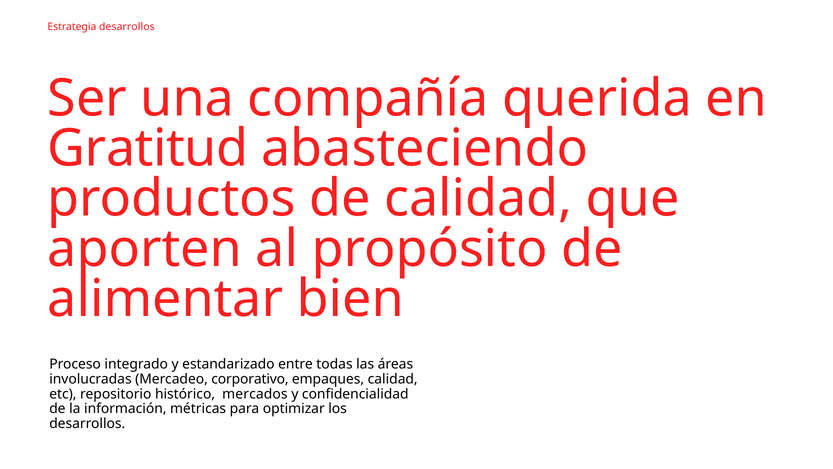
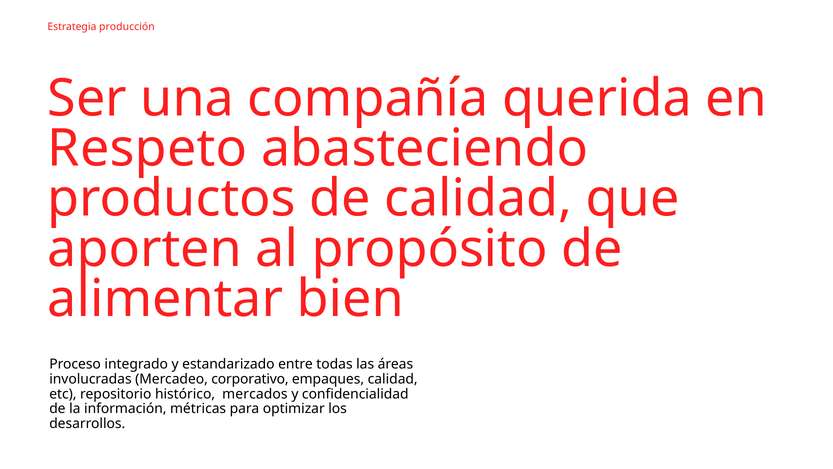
Estrategia desarrollos: desarrollos -> producción
Gratitud: Gratitud -> Respeto
